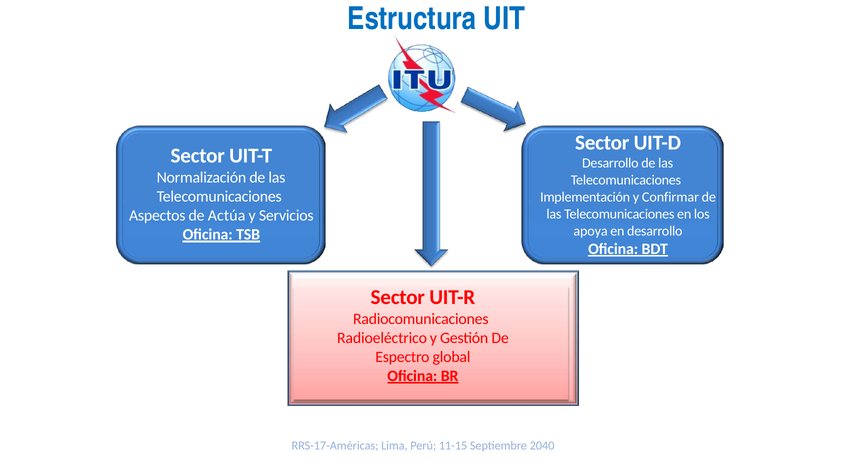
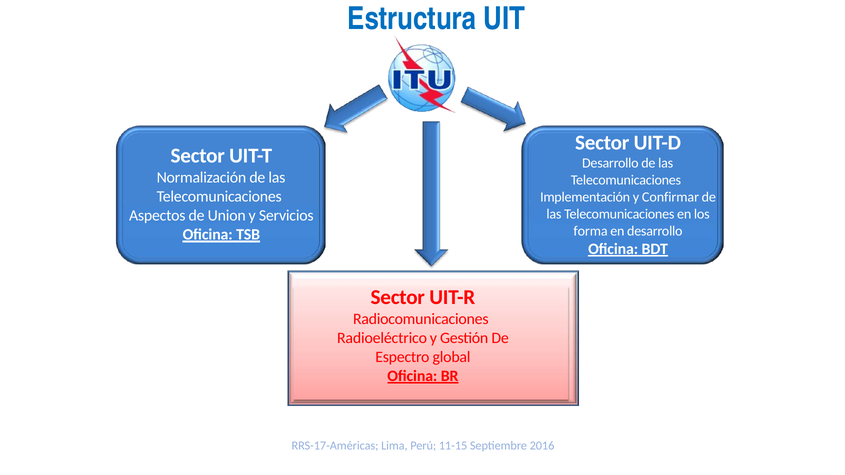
Actúa: Actúa -> Union
apoya: apoya -> forma
2040: 2040 -> 2016
